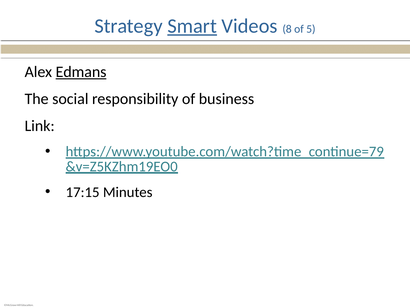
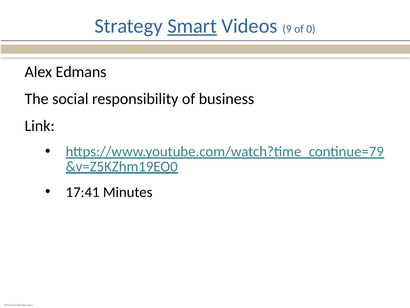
8: 8 -> 9
5: 5 -> 0
Edmans underline: present -> none
17:15: 17:15 -> 17:41
